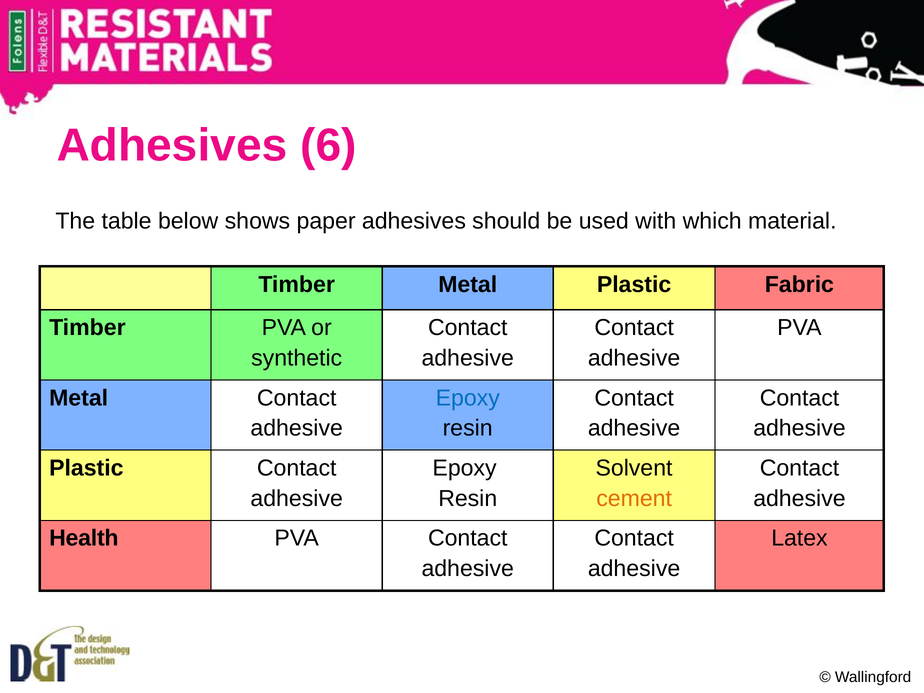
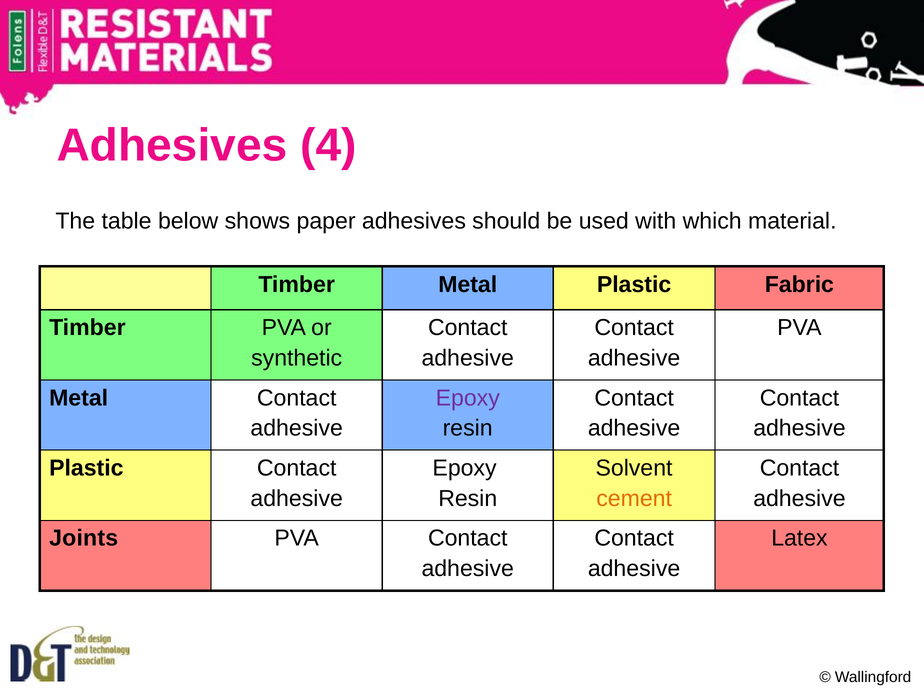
6: 6 -> 4
Epoxy at (468, 398) colour: blue -> purple
Health: Health -> Joints
